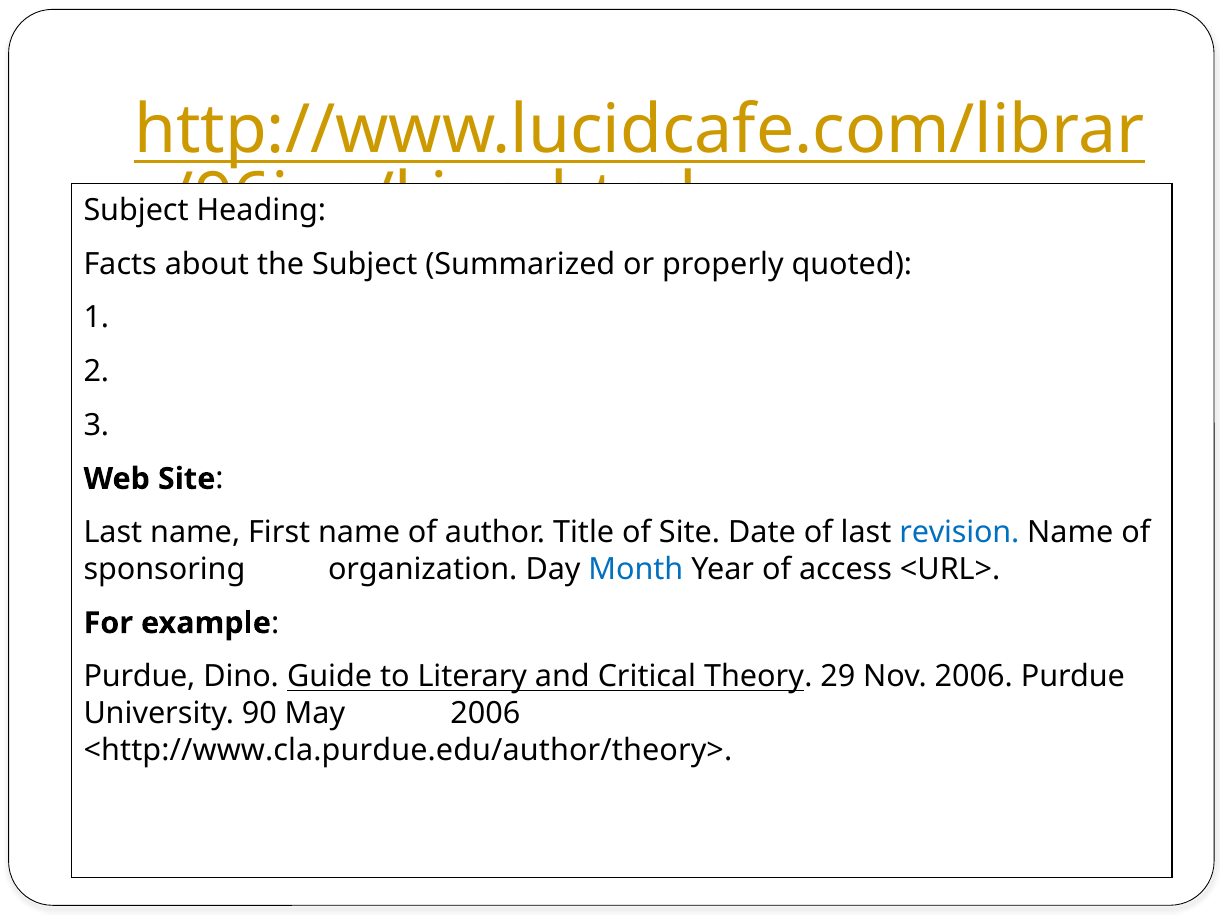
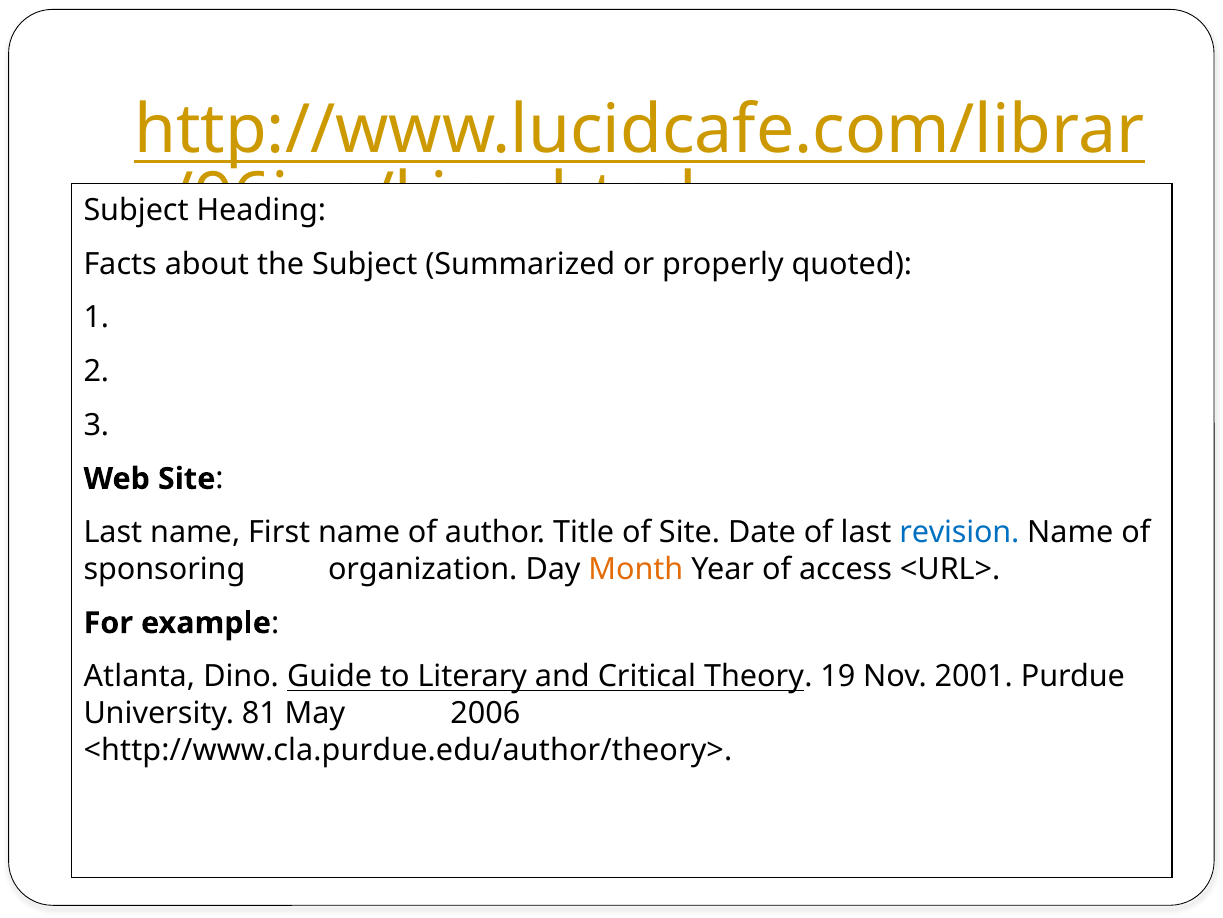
Month colour: blue -> orange
Purdue at (139, 676): Purdue -> Atlanta
29: 29 -> 19
Nov 2006: 2006 -> 2001
90: 90 -> 81
